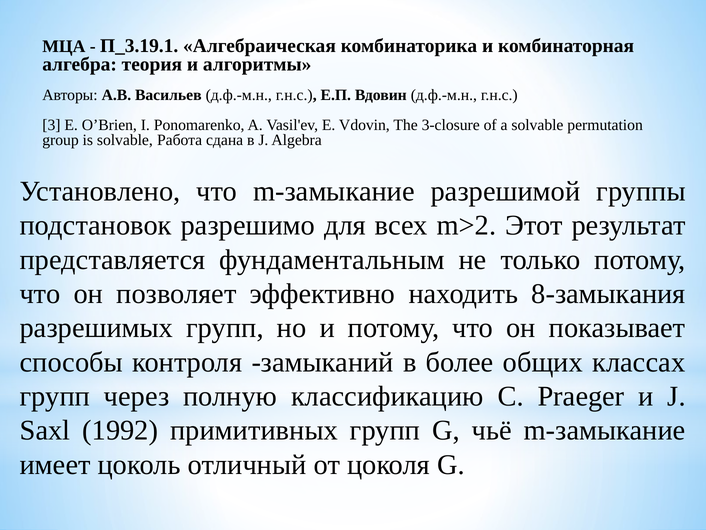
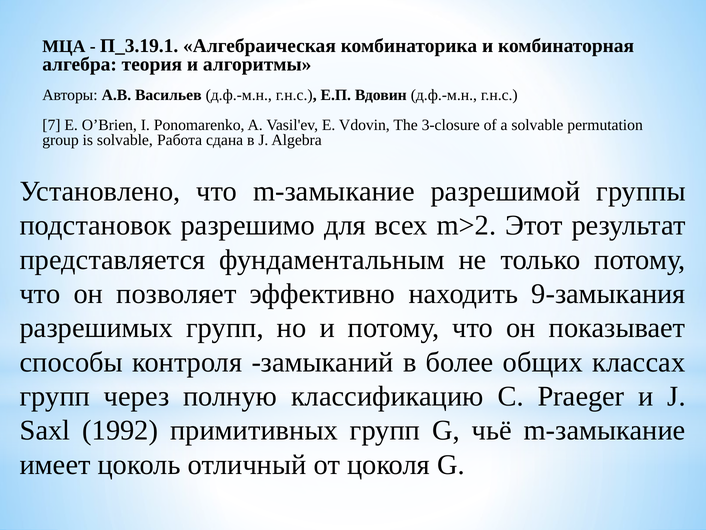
3: 3 -> 7
8-замыкания: 8-замыкания -> 9-замыкания
